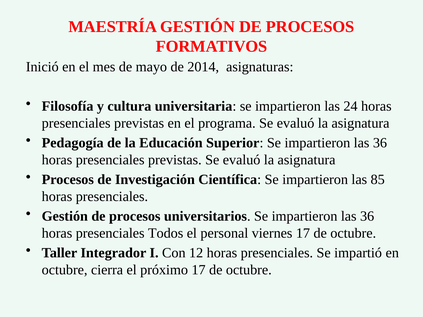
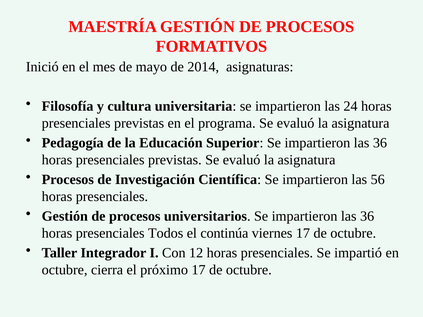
85: 85 -> 56
personal: personal -> continúa
